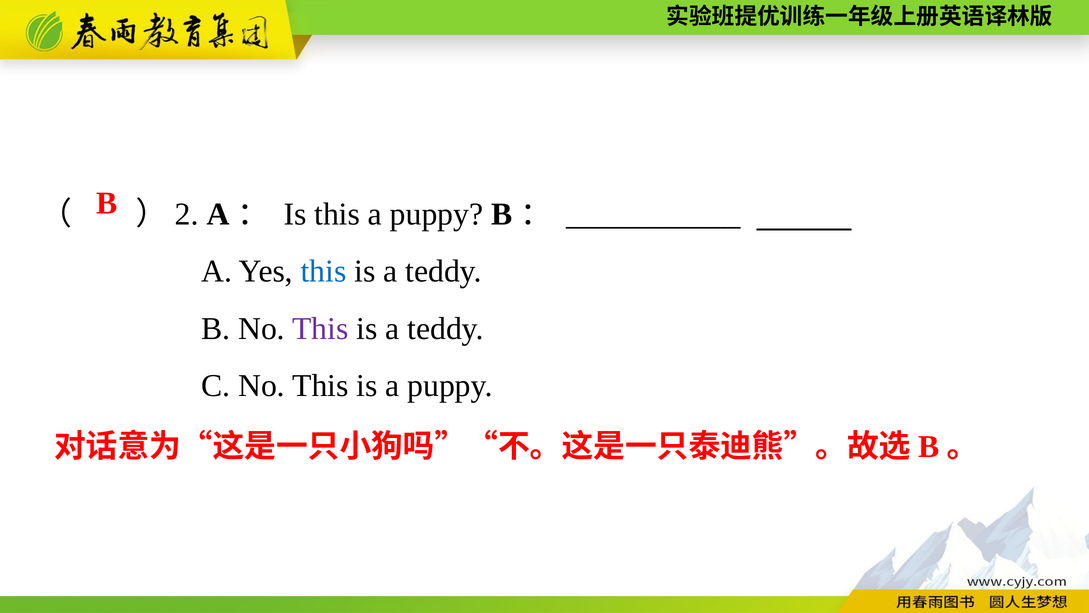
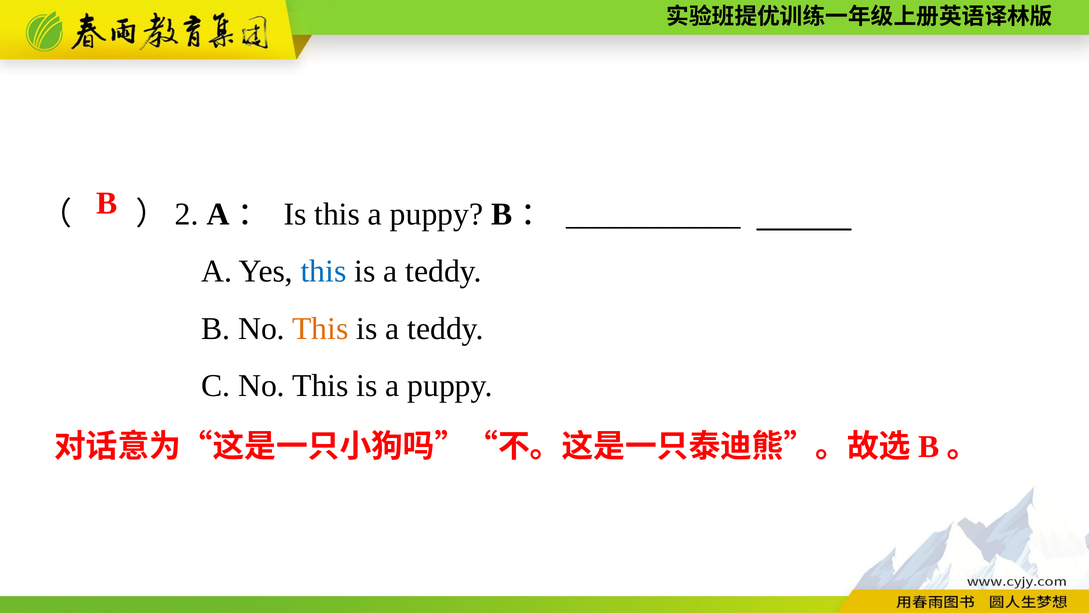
This at (320, 328) colour: purple -> orange
